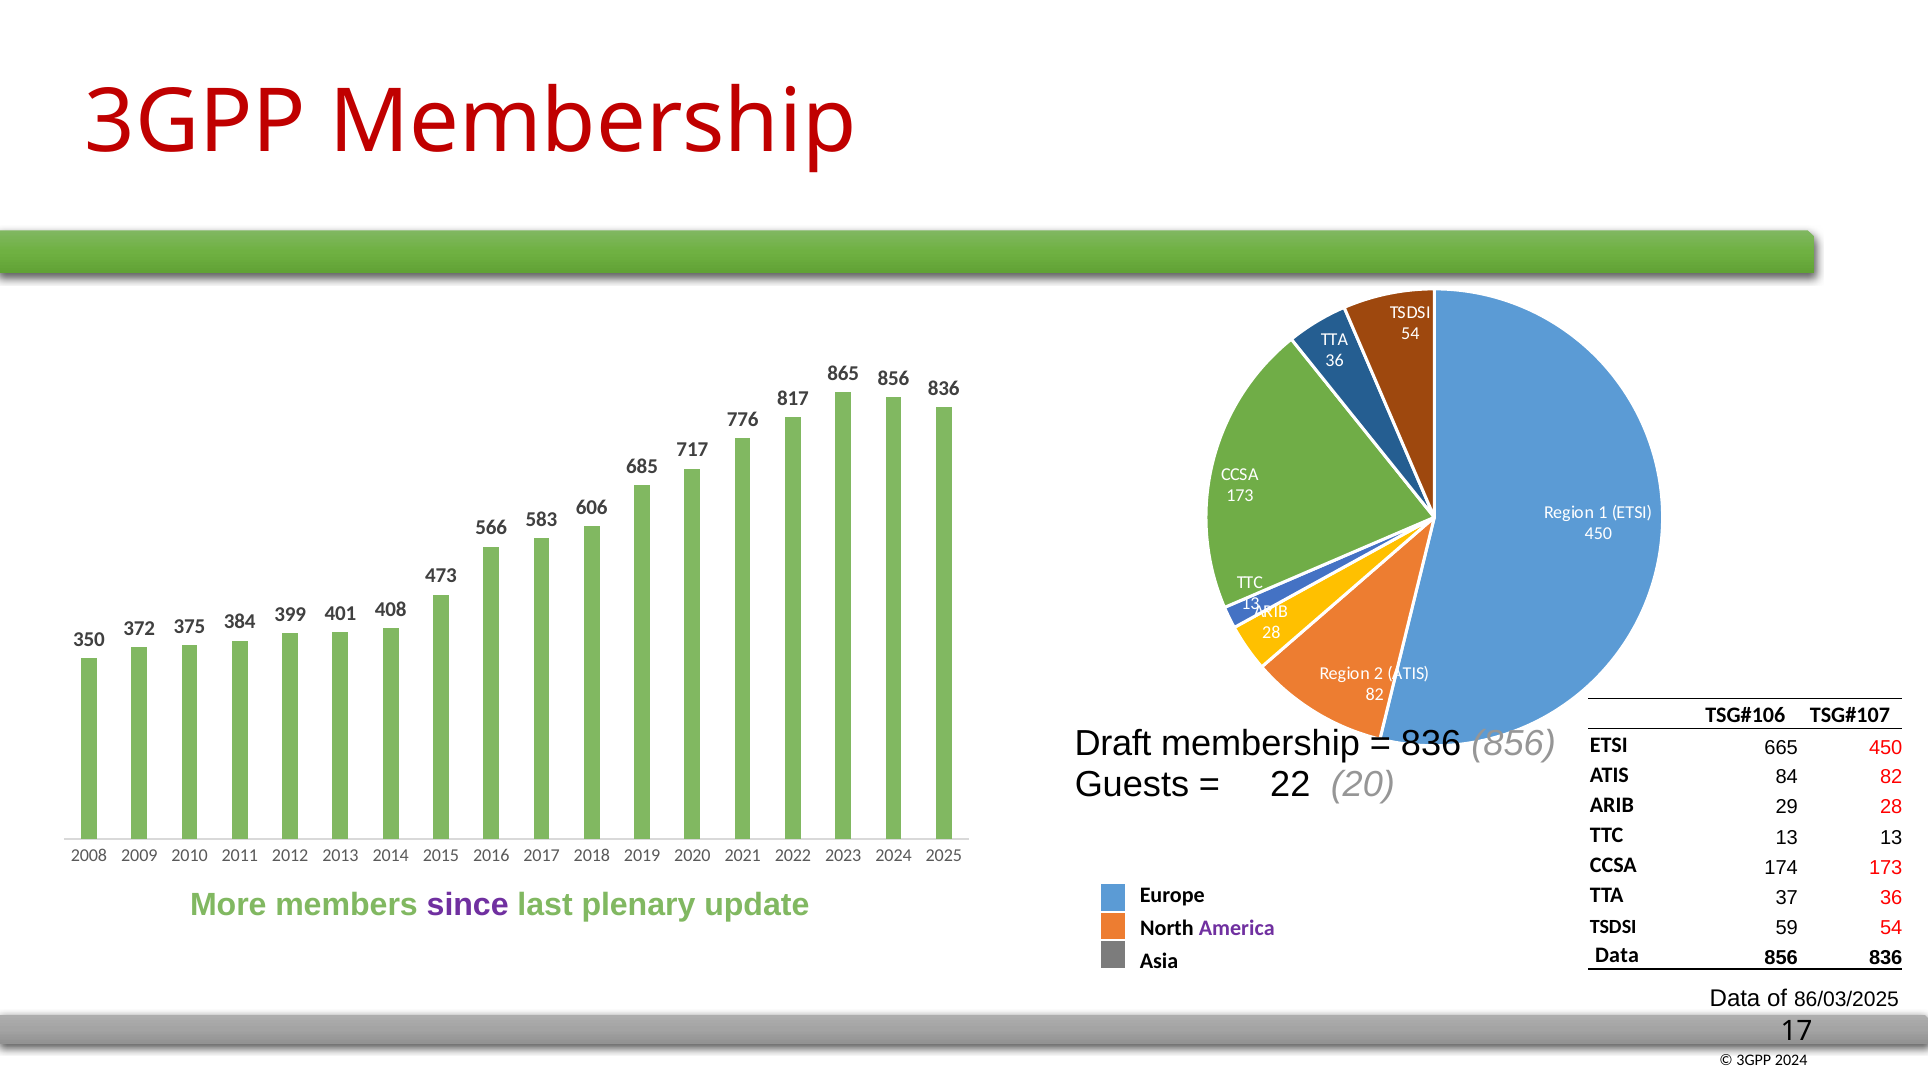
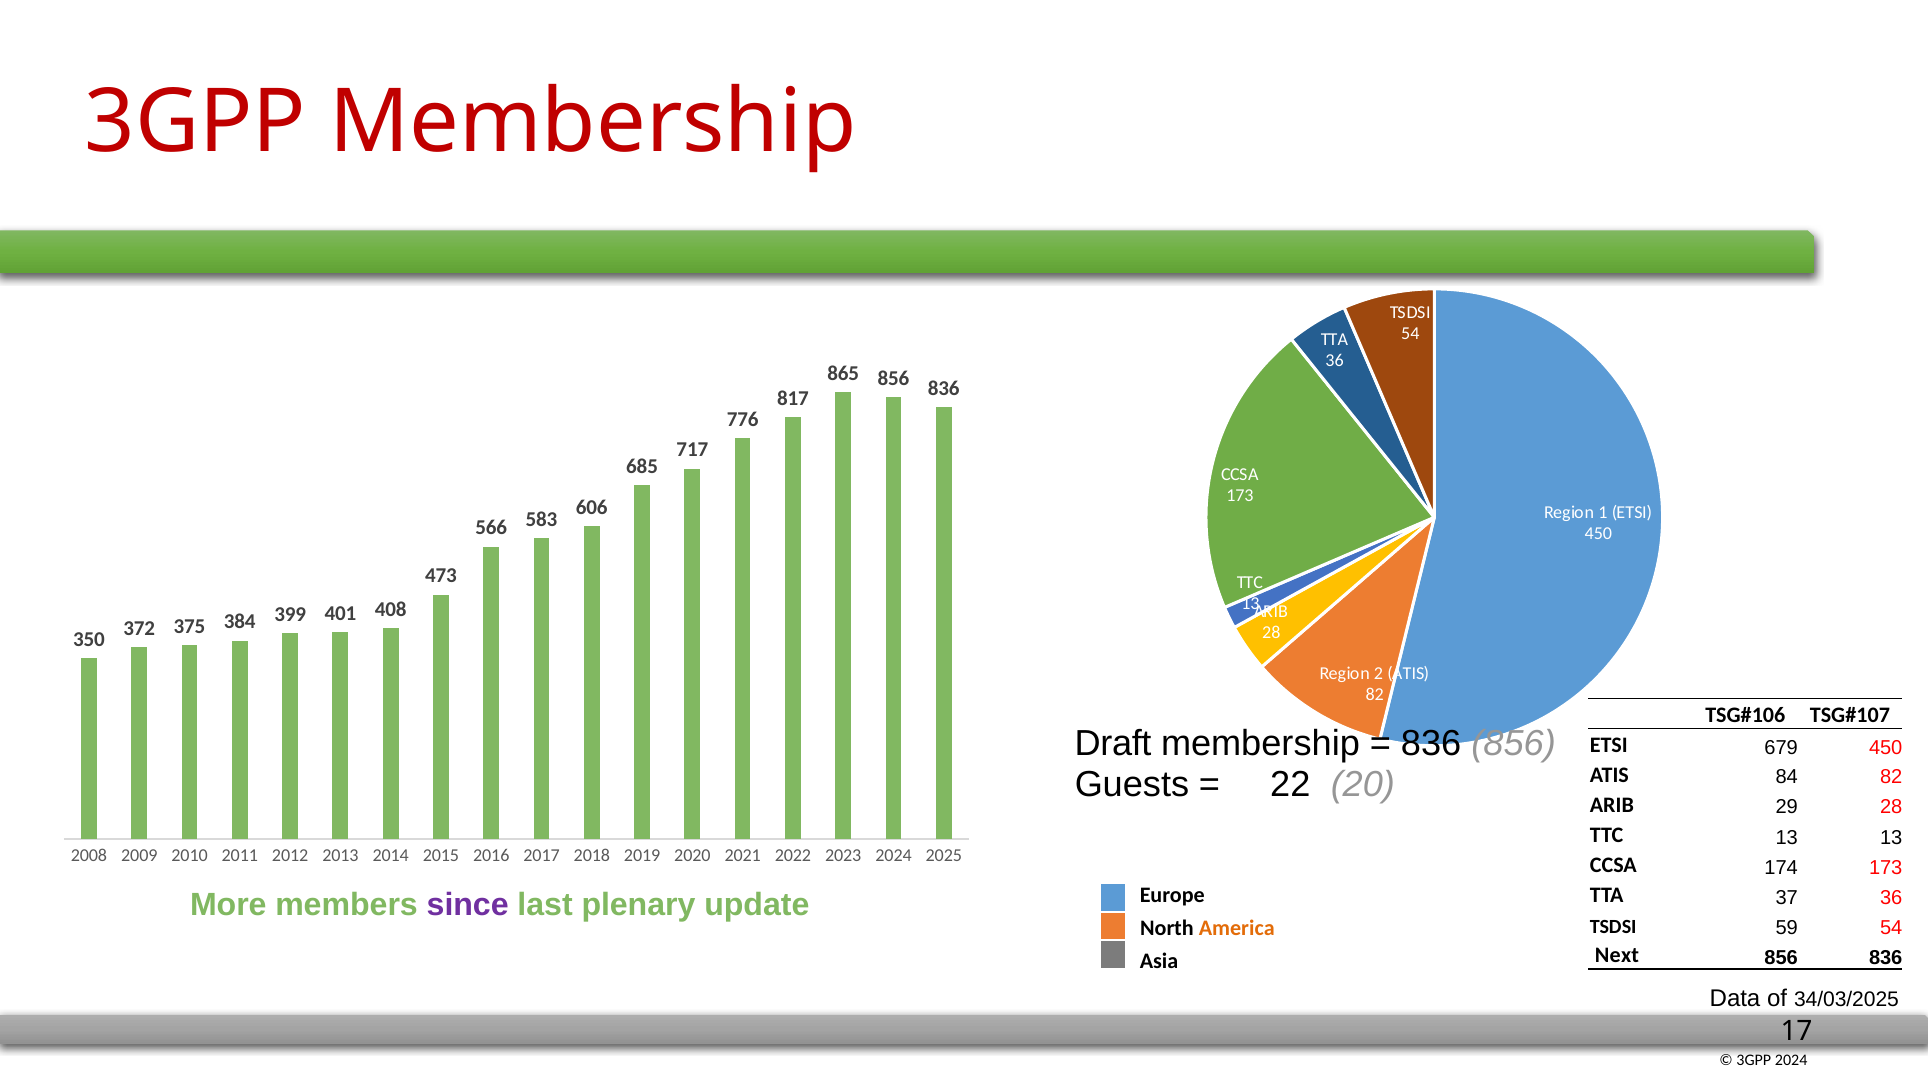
665: 665 -> 679
America colour: purple -> orange
Data at (1617, 955): Data -> Next
86/03/2025: 86/03/2025 -> 34/03/2025
